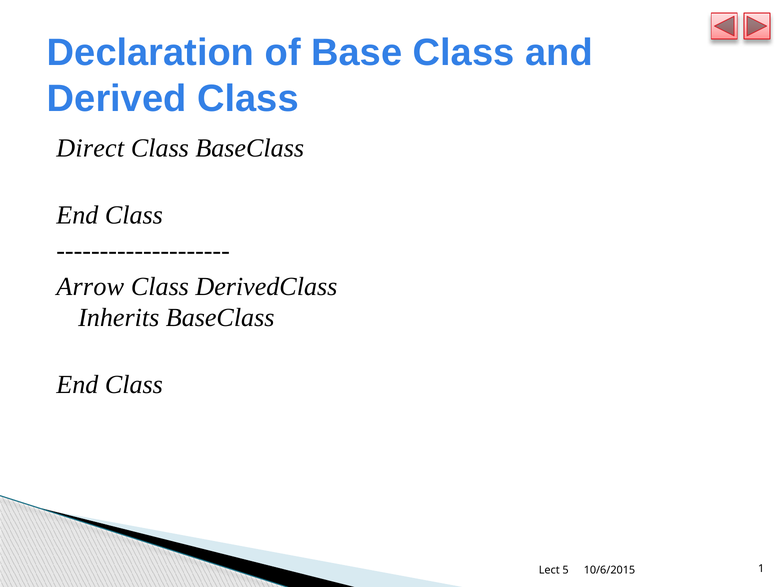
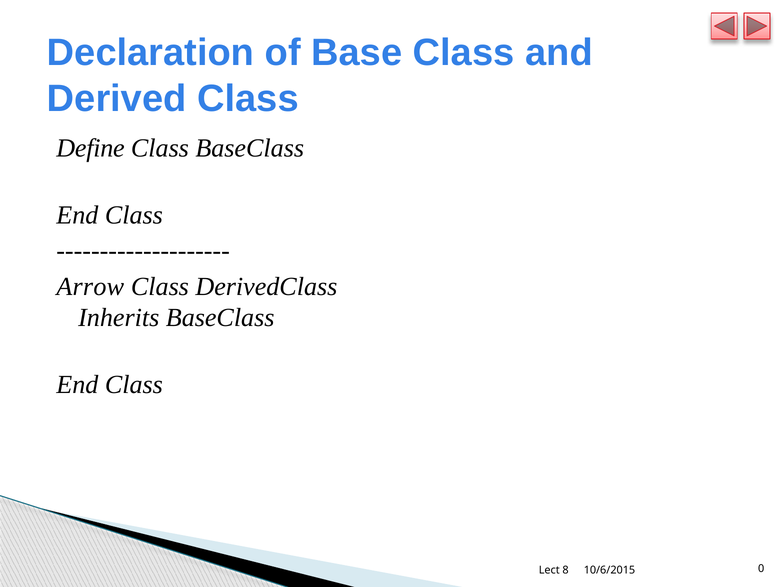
Direct: Direct -> Define
5: 5 -> 8
1: 1 -> 0
